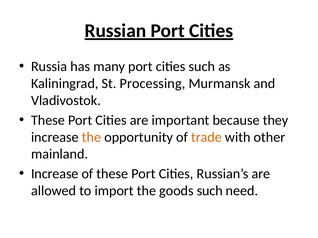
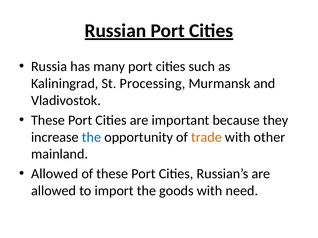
the at (92, 137) colour: orange -> blue
Increase at (55, 174): Increase -> Allowed
goods such: such -> with
